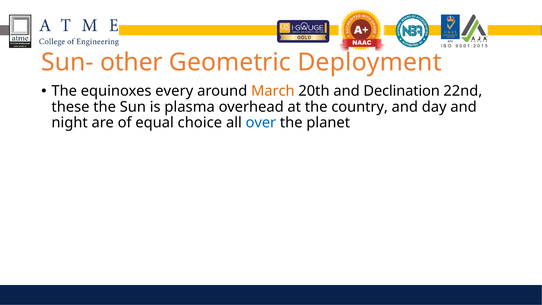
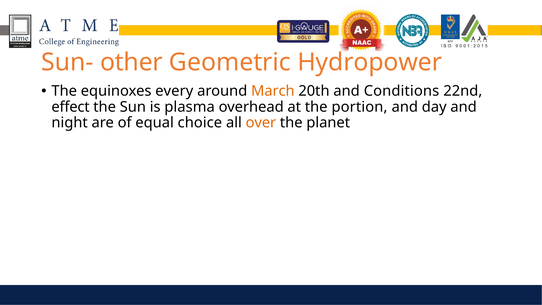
Deployment: Deployment -> Hydropower
Declination: Declination -> Conditions
these: these -> effect
country: country -> portion
over colour: blue -> orange
